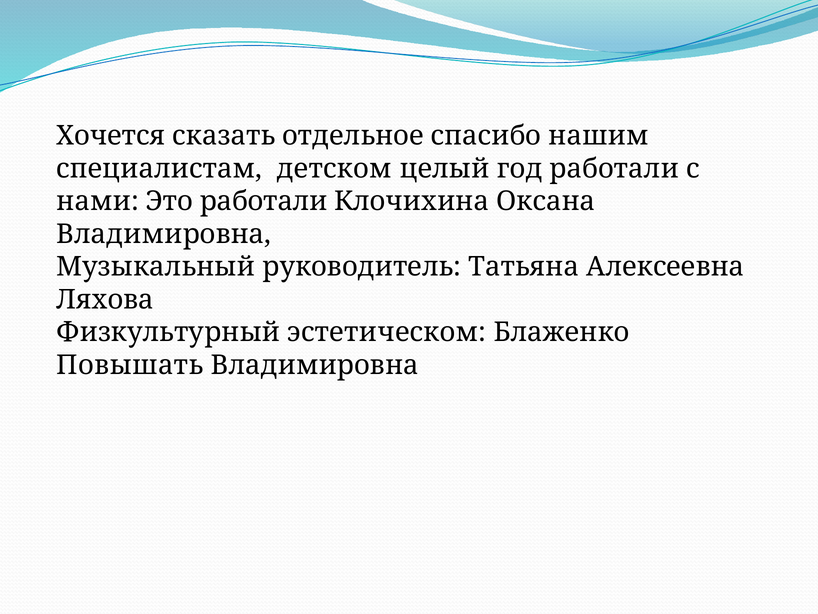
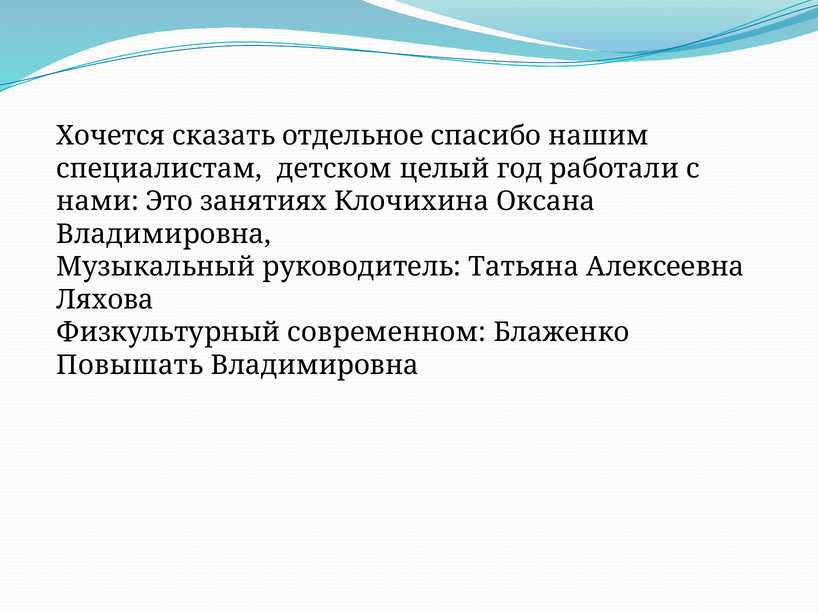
Это работали: работали -> занятиях
эстетическом: эстетическом -> современном
